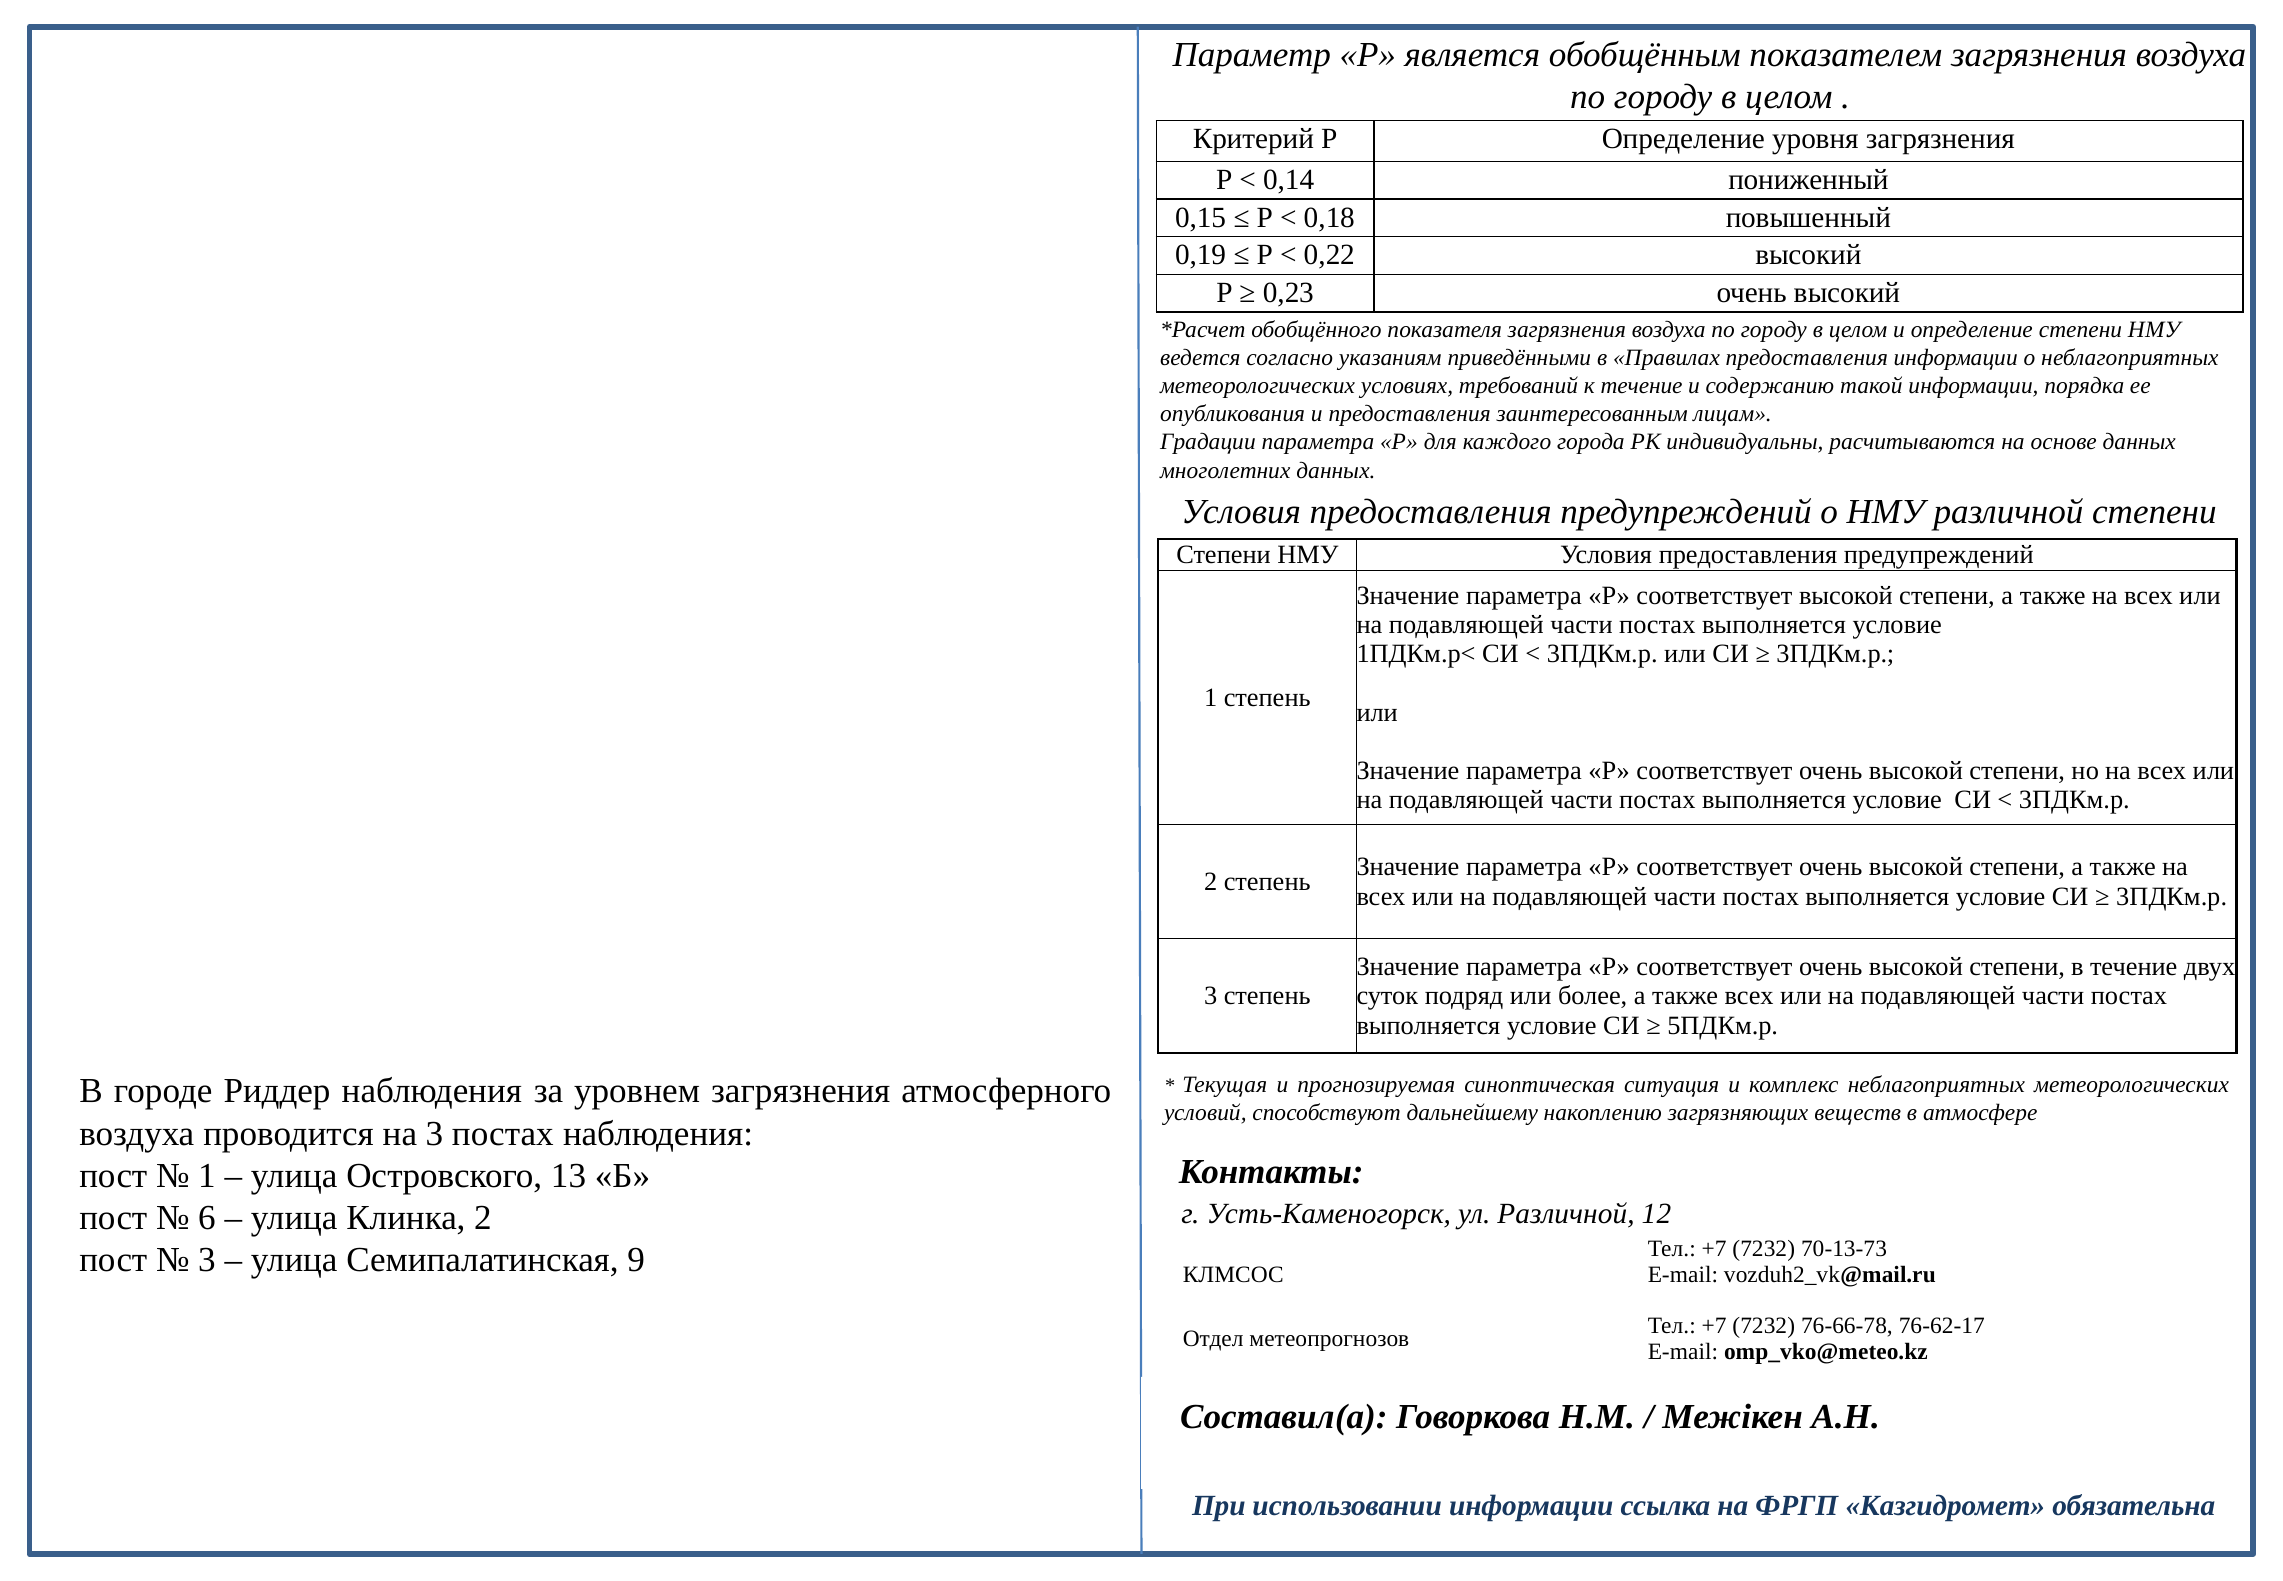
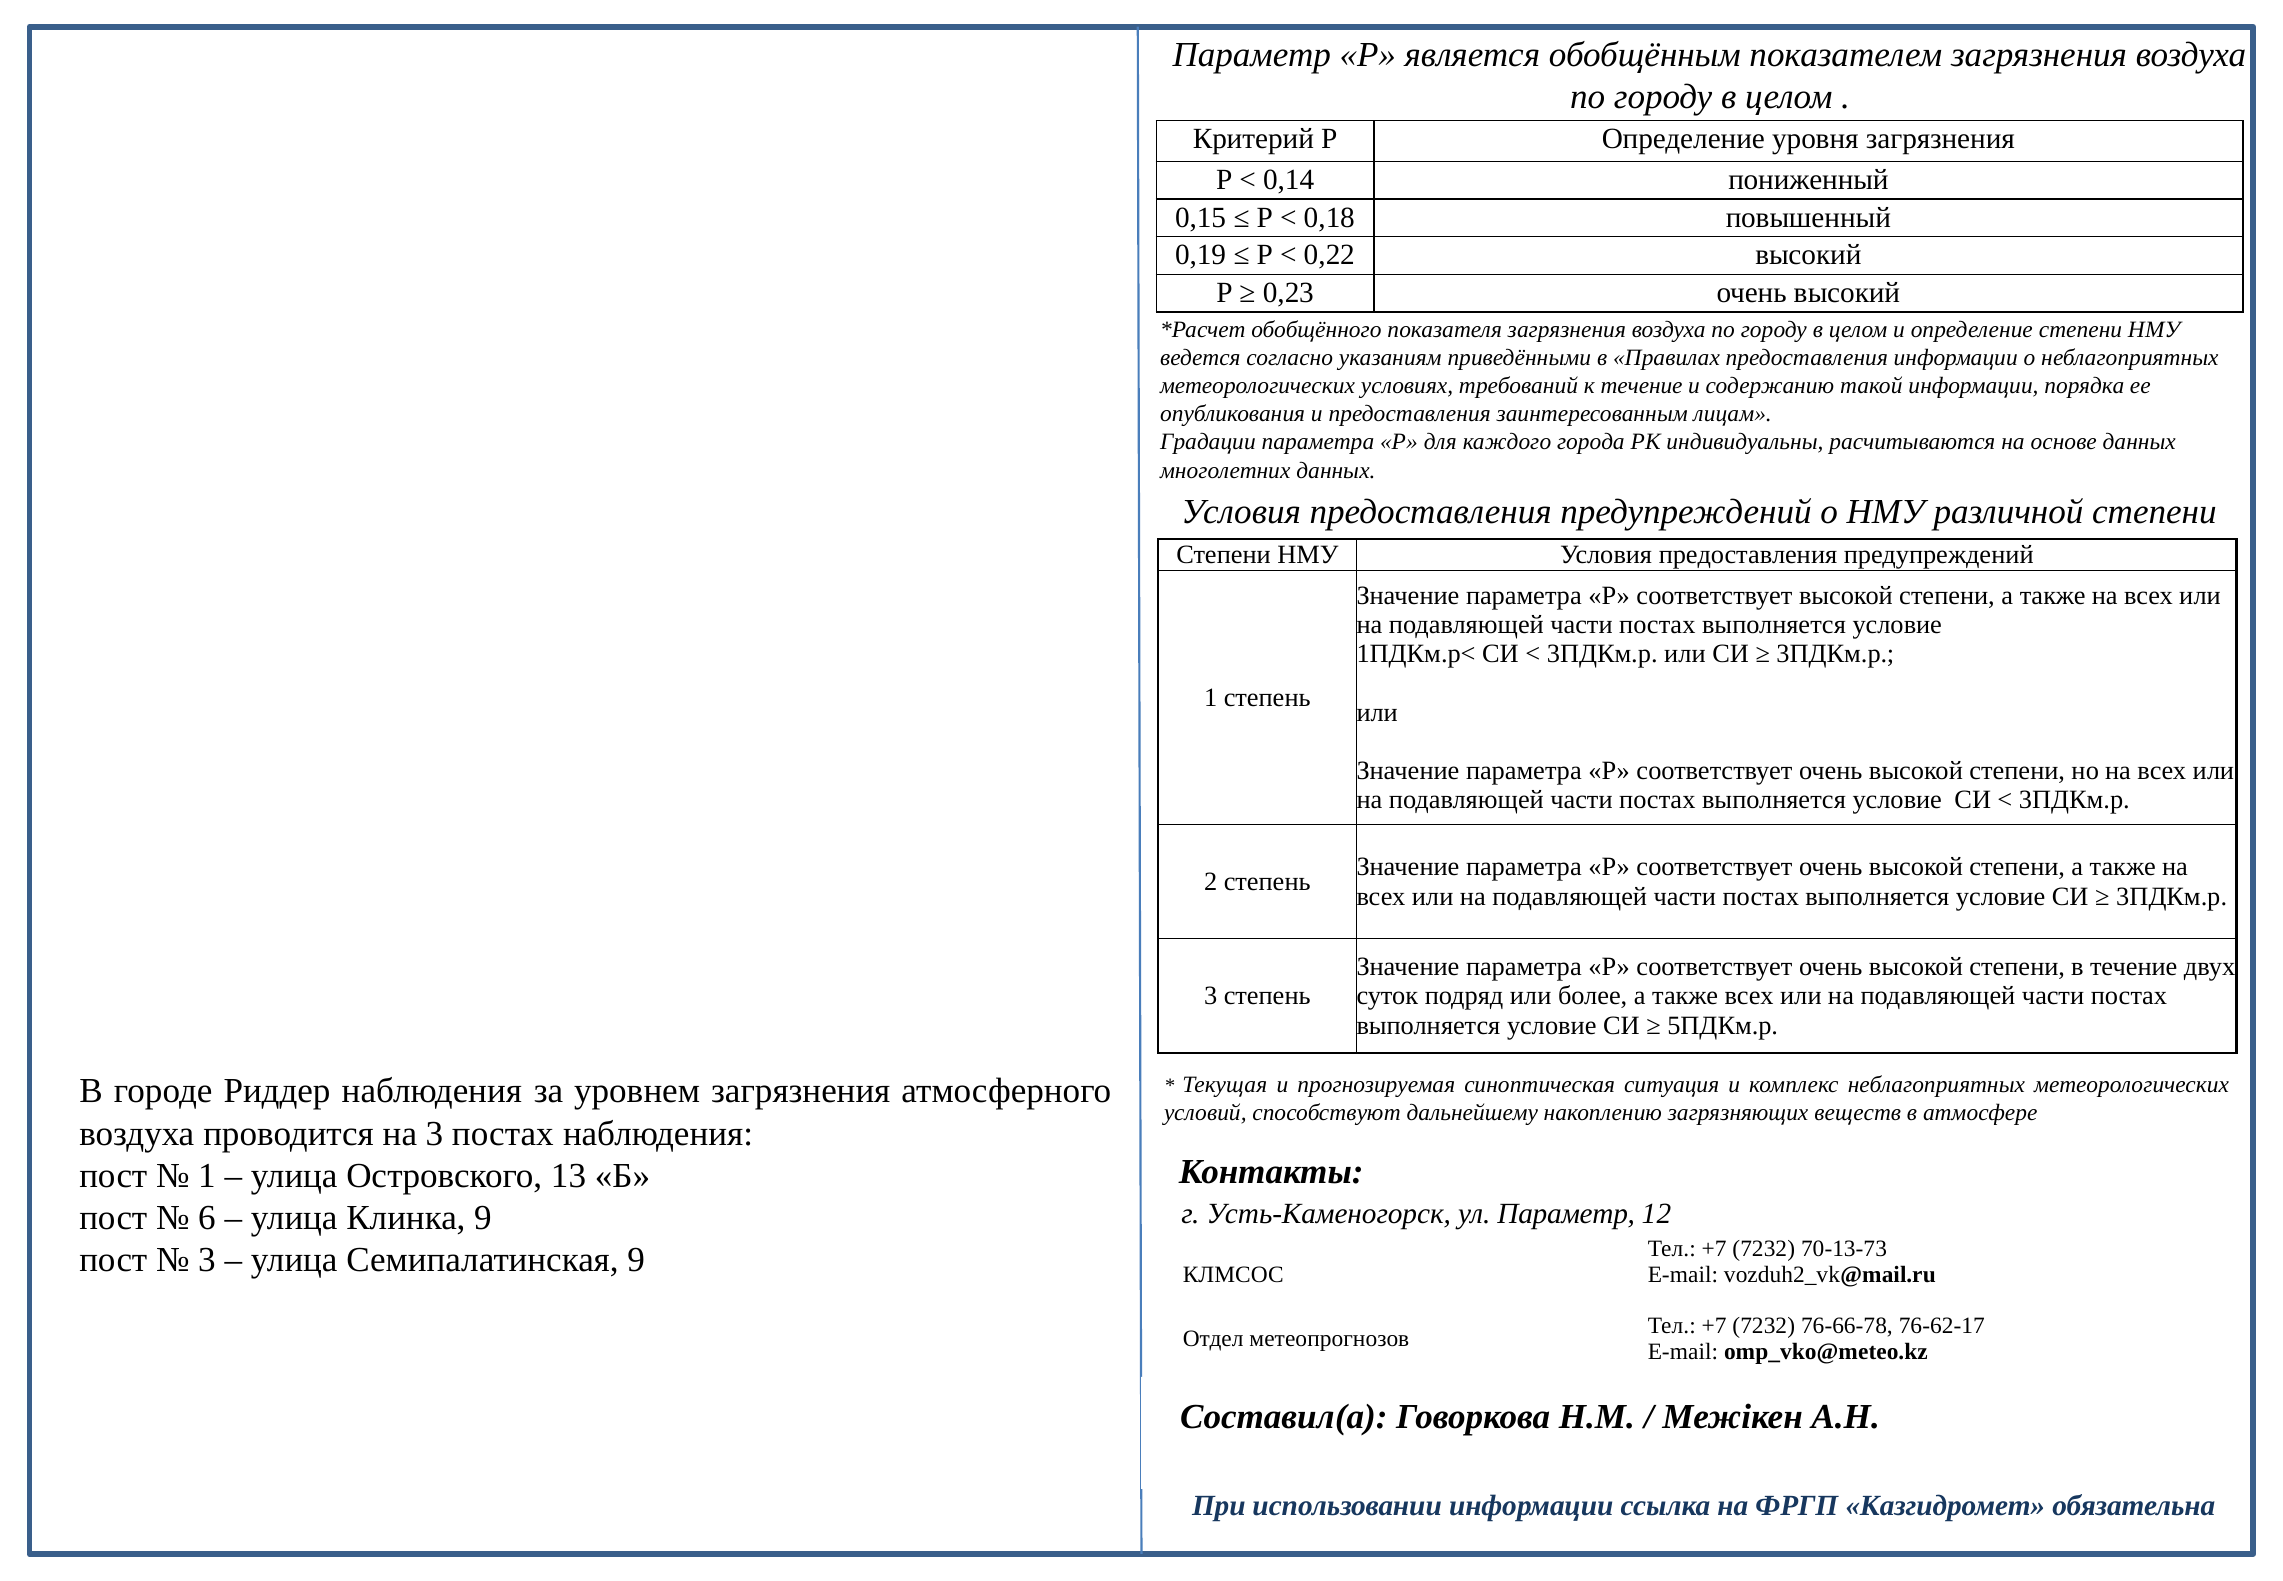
ул Различной: Различной -> Параметр
Клинка 2: 2 -> 9
